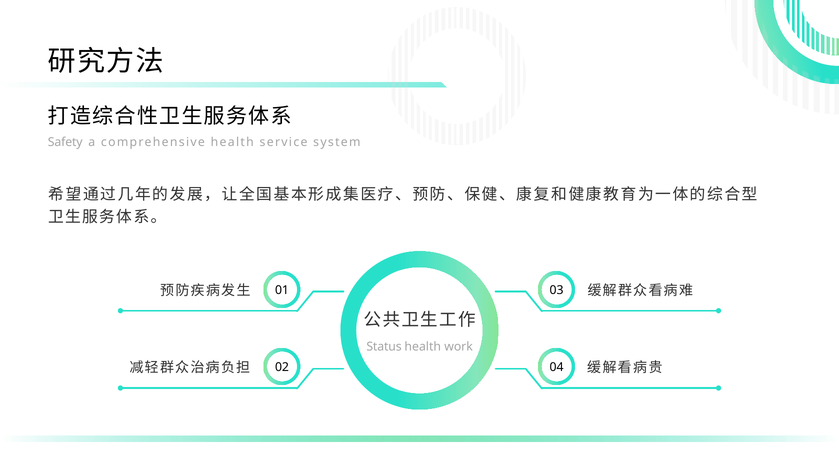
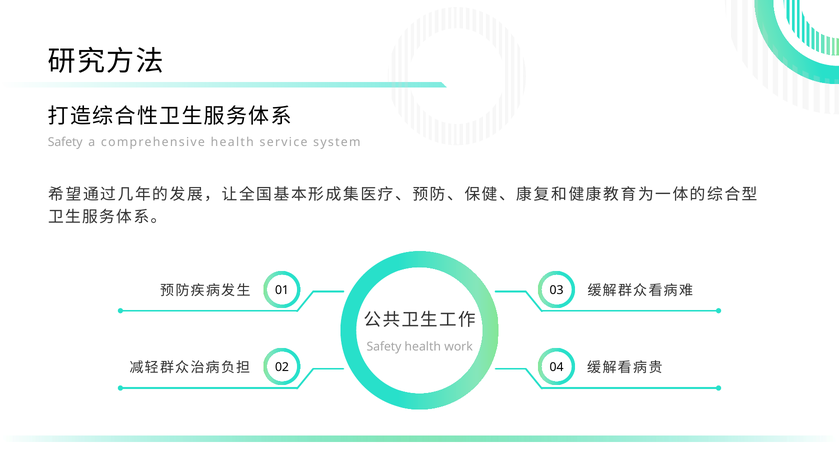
Status at (384, 346): Status -> Safety
